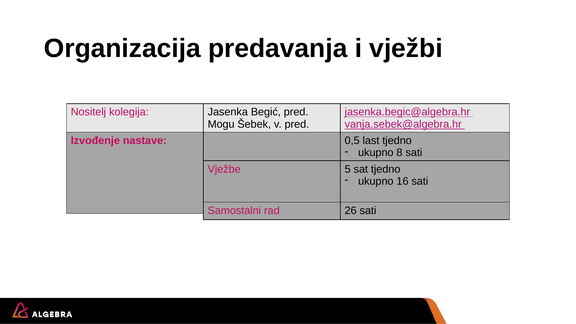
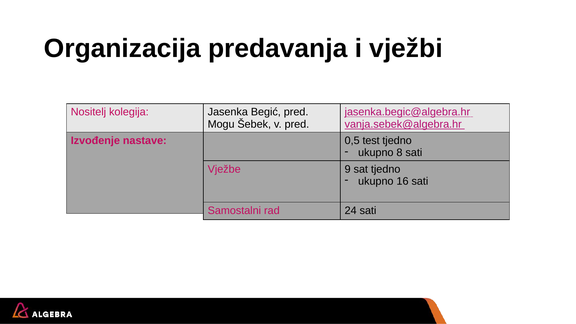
last: last -> test
5: 5 -> 9
26: 26 -> 24
